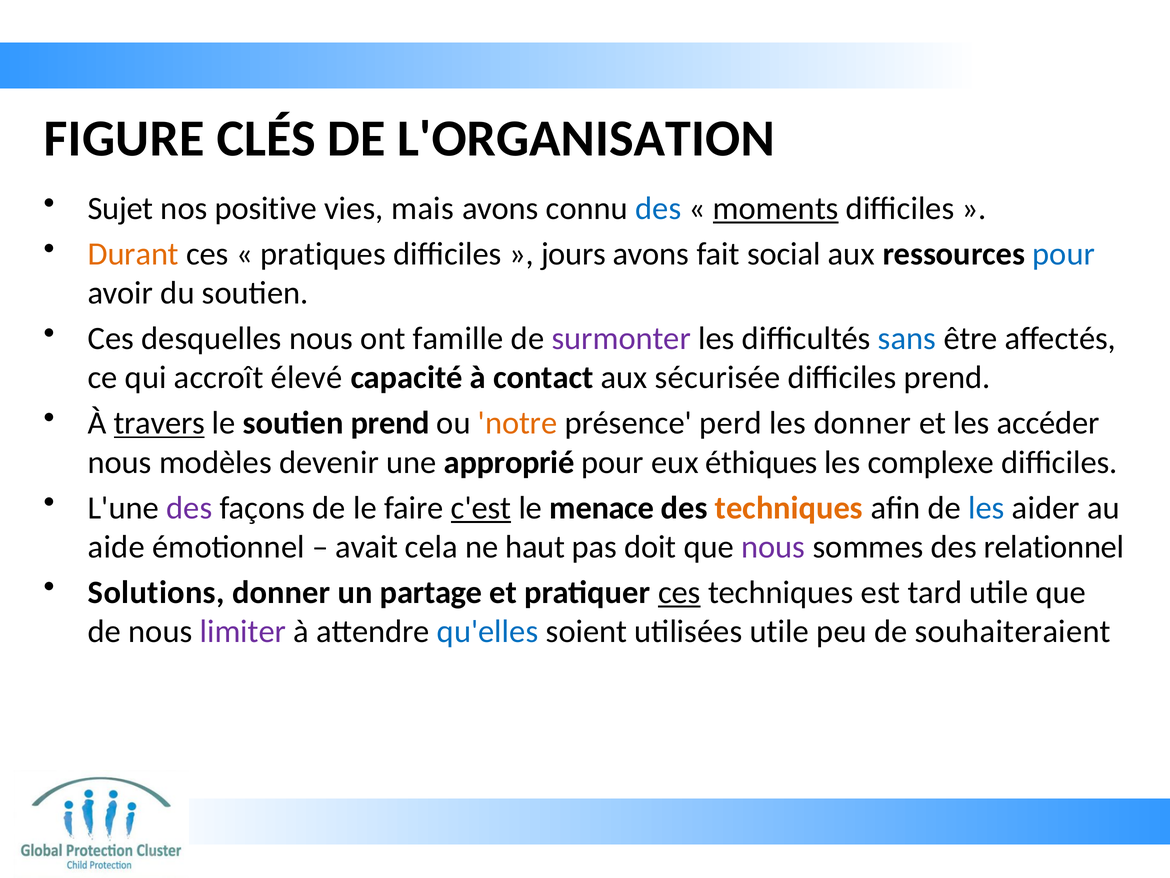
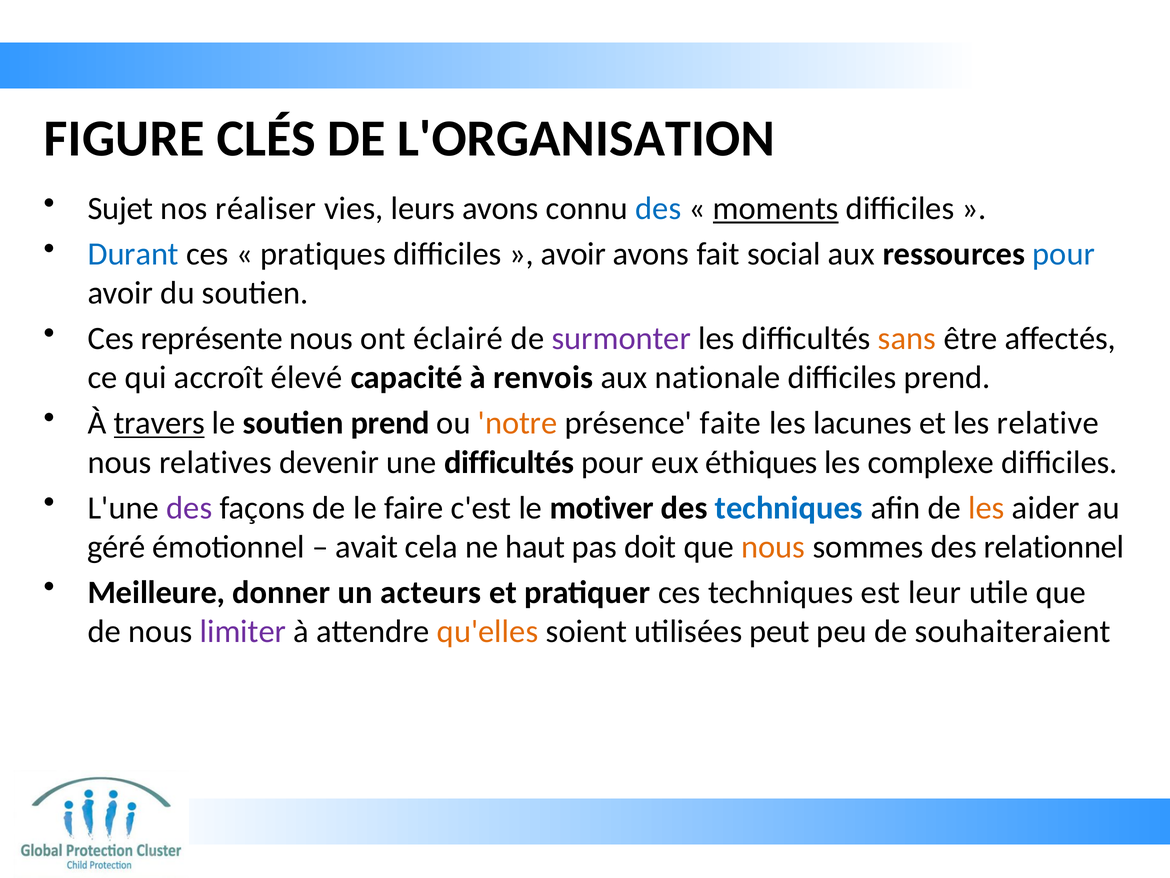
positive: positive -> réaliser
mais: mais -> leurs
Durant colour: orange -> blue
jours at (573, 254): jours -> avoir
desquelles: desquelles -> représente
famille: famille -> éclairé
sans colour: blue -> orange
contact: contact -> renvois
sécurisée: sécurisée -> nationale
perd: perd -> faite
les donner: donner -> lacunes
accéder: accéder -> relative
modèles: modèles -> relatives
une approprié: approprié -> difficultés
c'est underline: present -> none
menace: menace -> motiver
techniques at (789, 508) colour: orange -> blue
les at (986, 508) colour: blue -> orange
aide: aide -> géré
nous at (773, 547) colour: purple -> orange
Solutions: Solutions -> Meilleure
partage: partage -> acteurs
ces at (679, 592) underline: present -> none
tard: tard -> leur
qu'elles colour: blue -> orange
utilisées utile: utile -> peut
